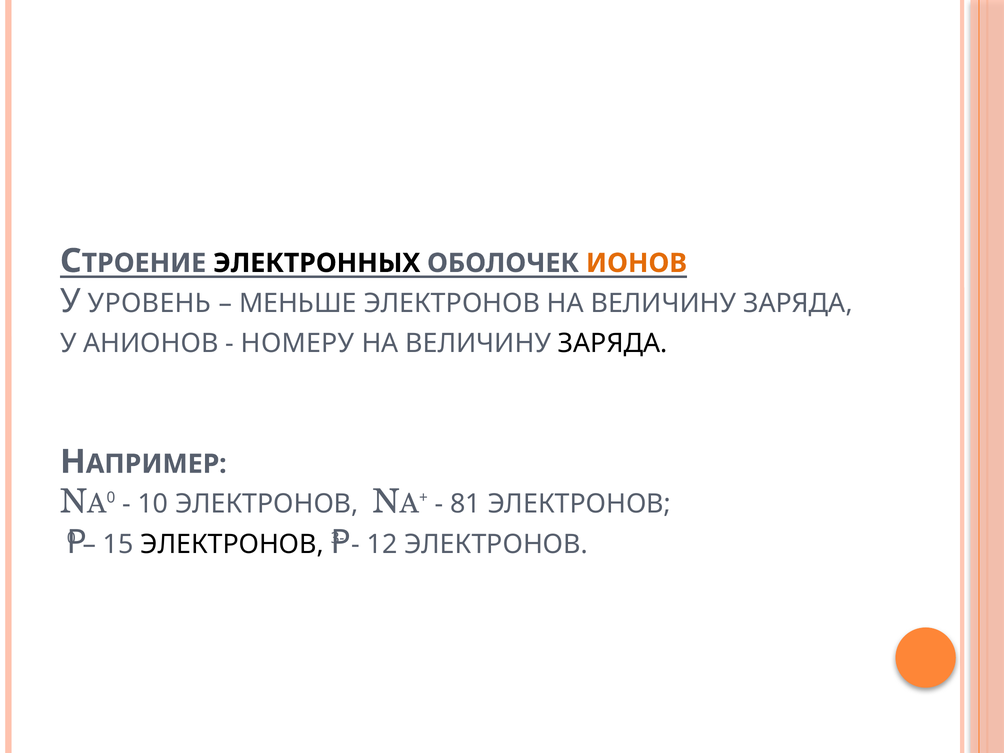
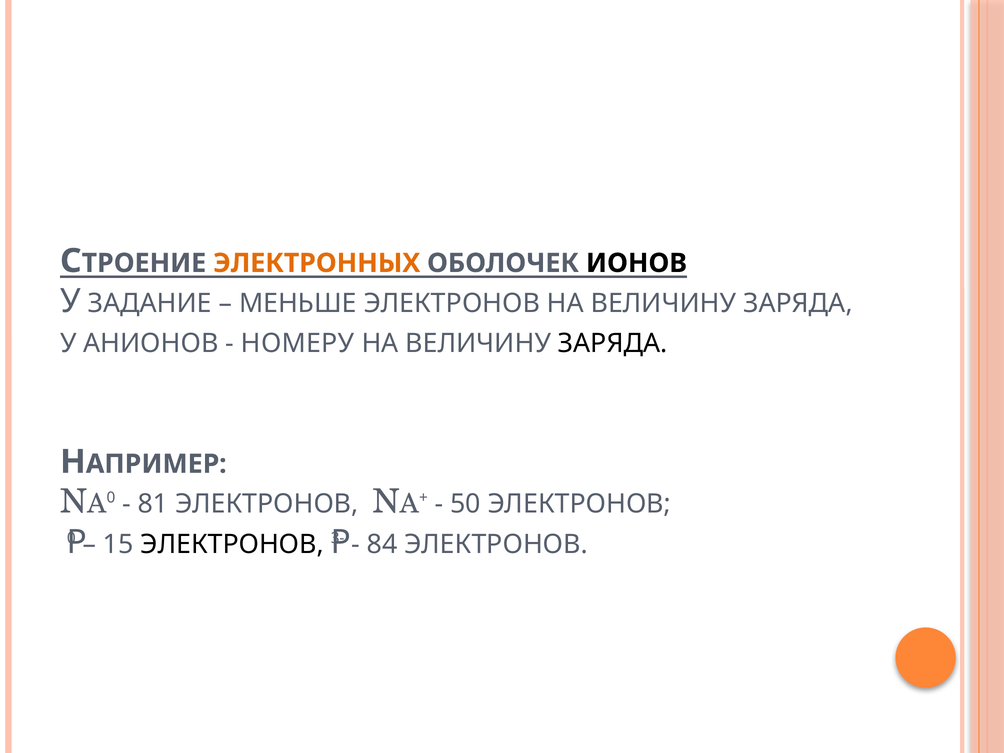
ЭЛЕКТРОННЫХ colour: black -> orange
ИОНОВ colour: orange -> black
УРОВЕНЬ: УРОВЕНЬ -> ЗАДАНИЕ
10: 10 -> 81
81: 81 -> 50
12: 12 -> 84
